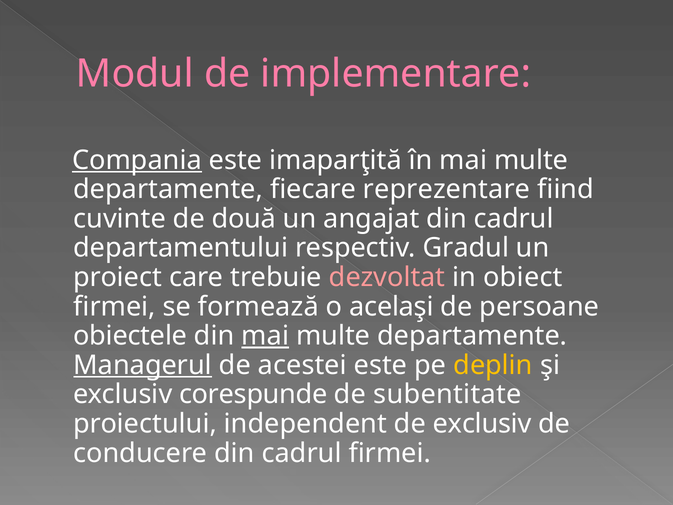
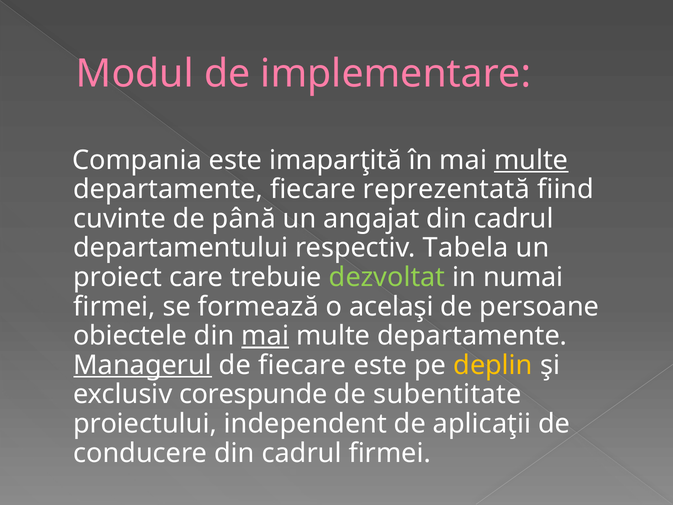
Compania underline: present -> none
multe at (531, 160) underline: none -> present
reprezentare: reprezentare -> reprezentată
două: două -> până
Gradul: Gradul -> Tabela
dezvoltat colour: pink -> light green
obiect: obiect -> numai
de acestei: acestei -> fiecare
de exclusiv: exclusiv -> aplicaţii
